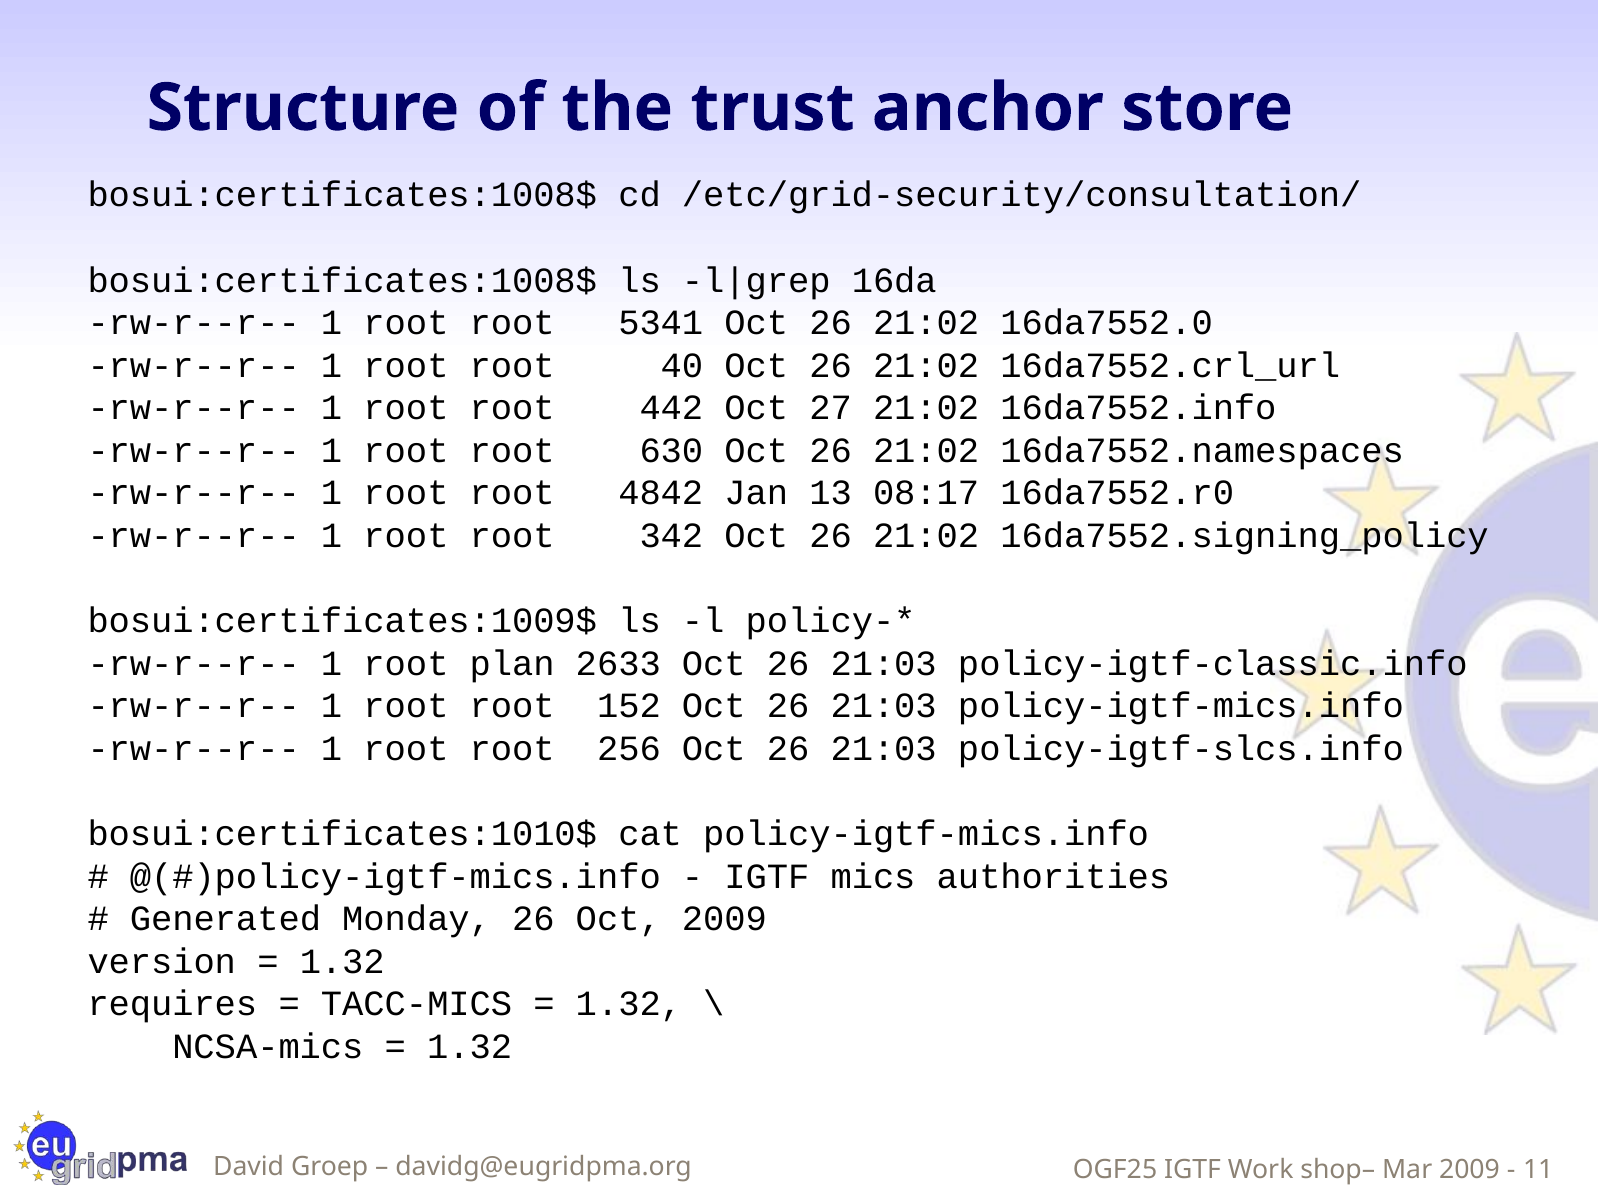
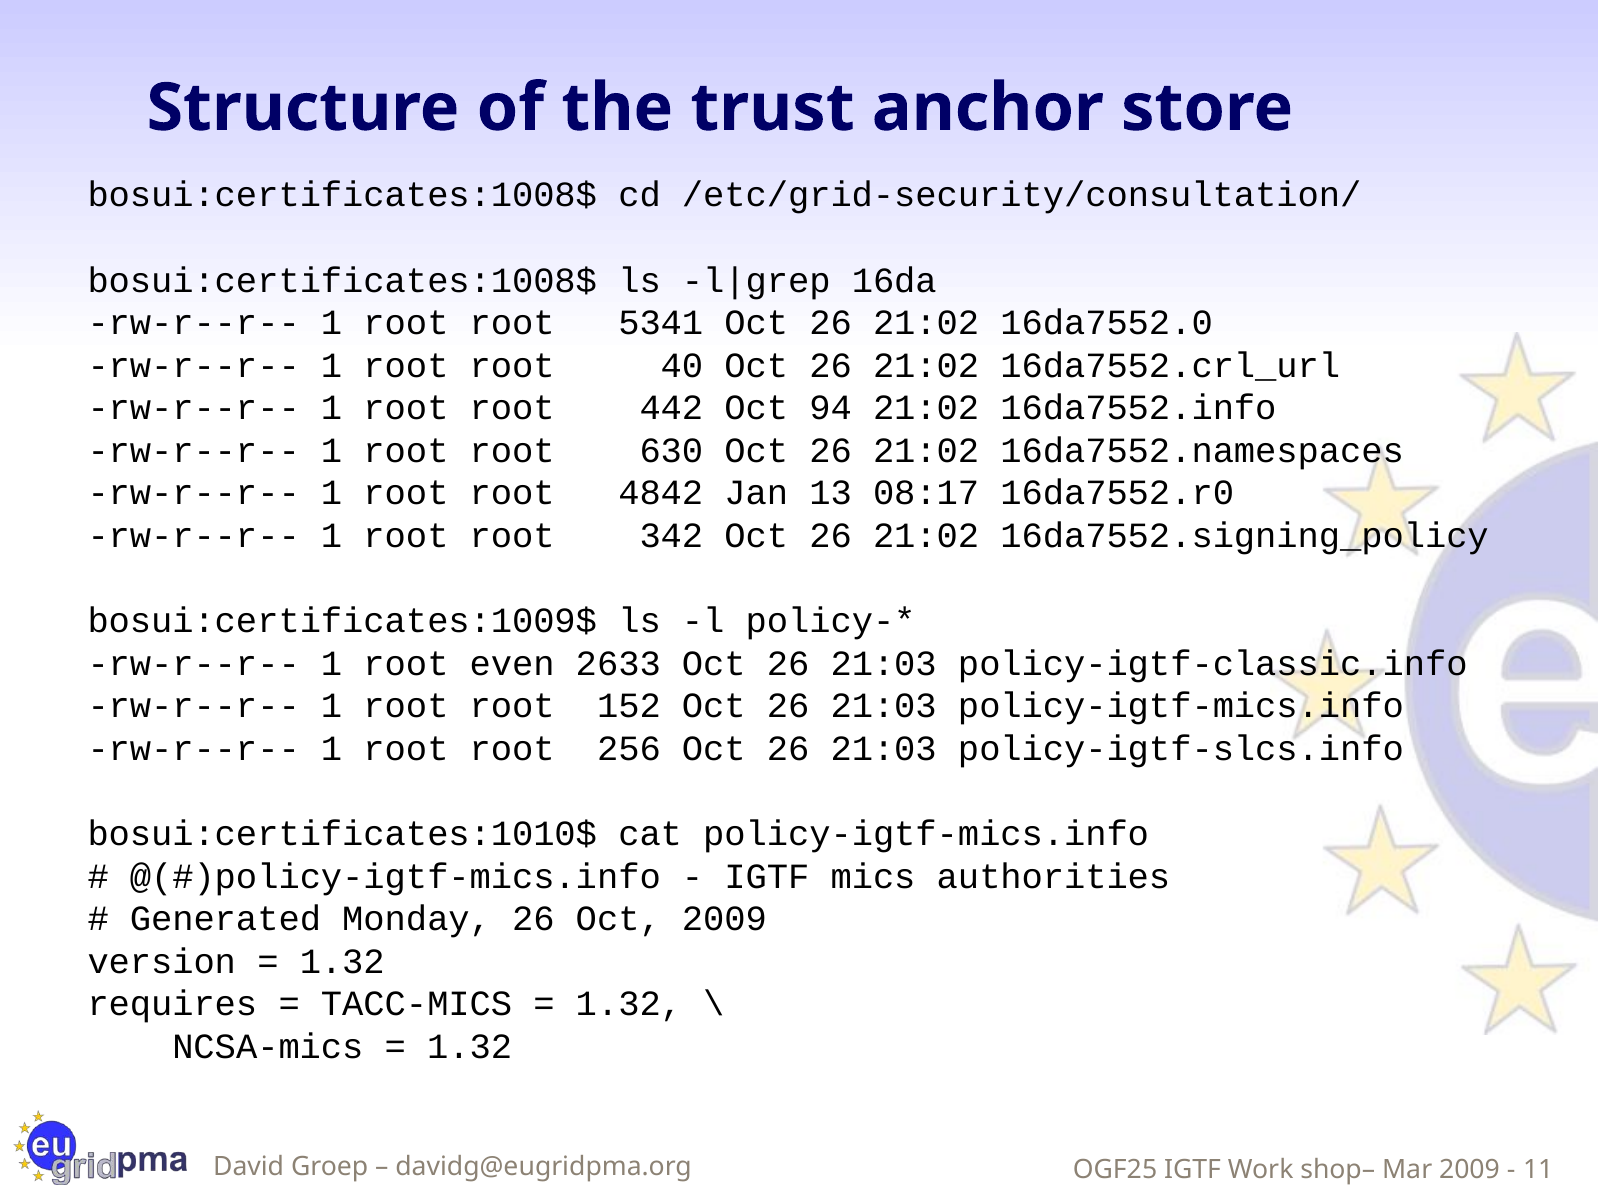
27: 27 -> 94
plan: plan -> even
